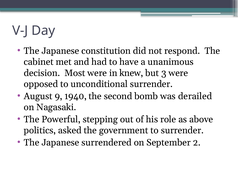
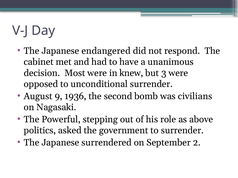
constitution: constitution -> endangered
1940: 1940 -> 1936
derailed: derailed -> civilians
